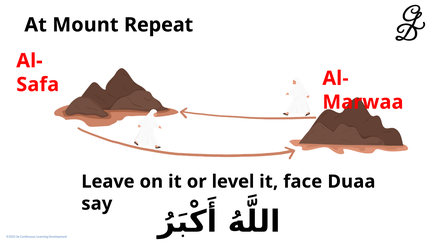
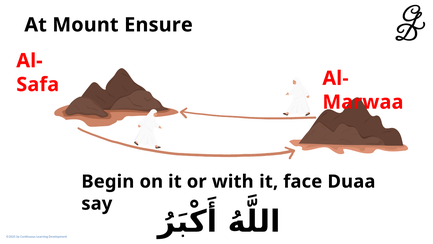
Repeat: Repeat -> Ensure
Leave: Leave -> Begin
level: level -> with
